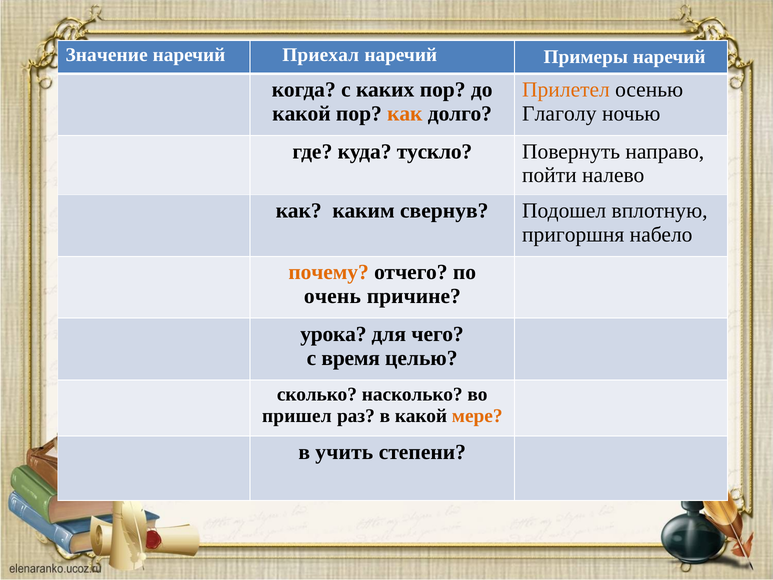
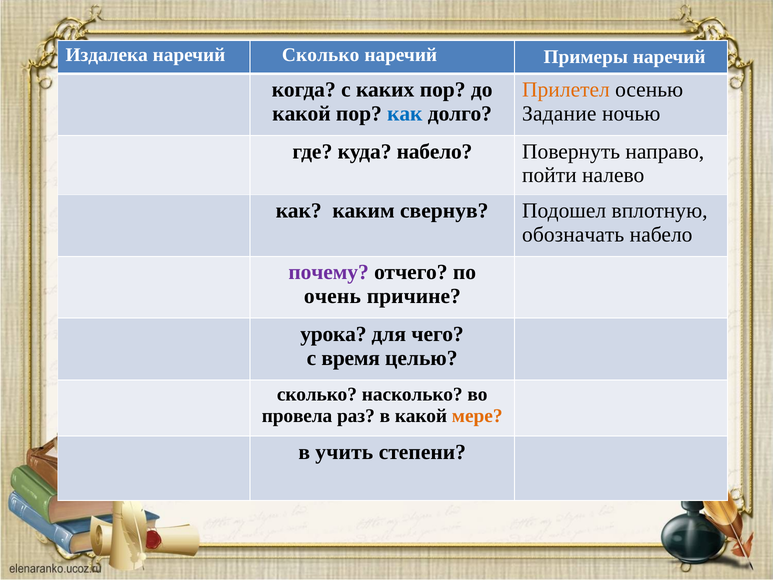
Значение: Значение -> Издалека
наречий Приехал: Приехал -> Сколько
как at (405, 114) colour: orange -> blue
Глаголу: Глаголу -> Задание
куда тускло: тускло -> набело
пригоршня: пригоршня -> обозначать
почему colour: orange -> purple
пришел: пришел -> провела
